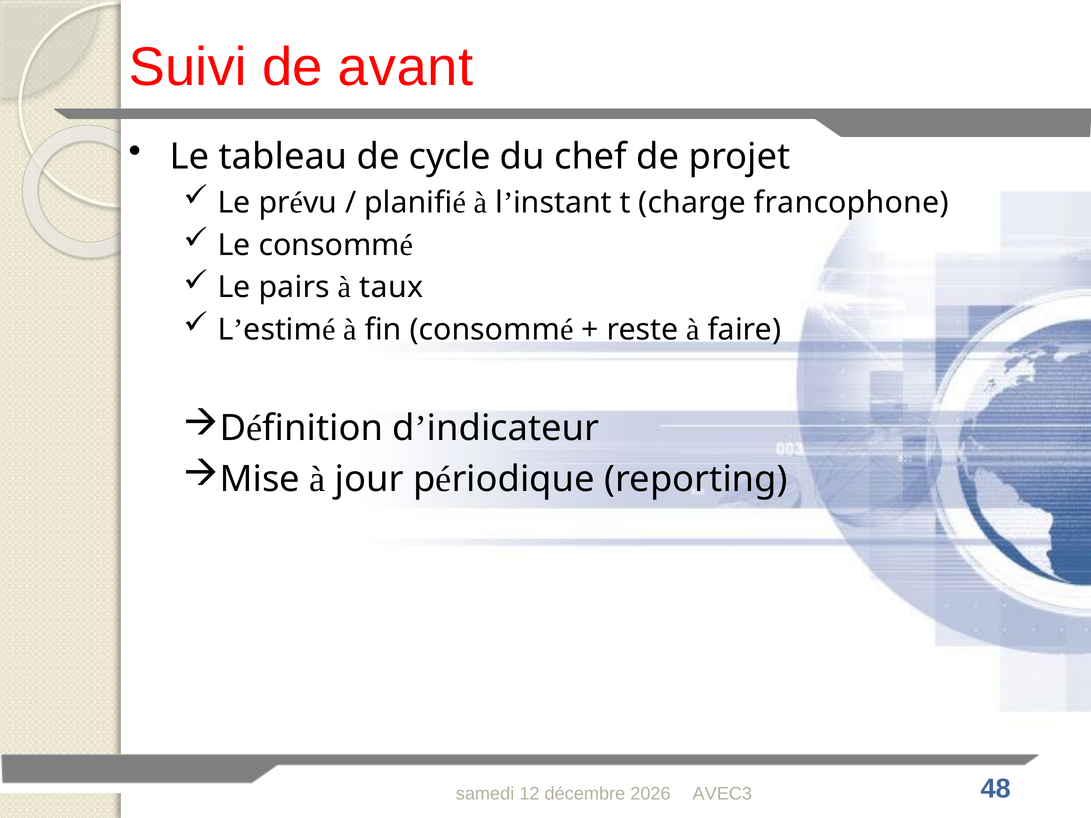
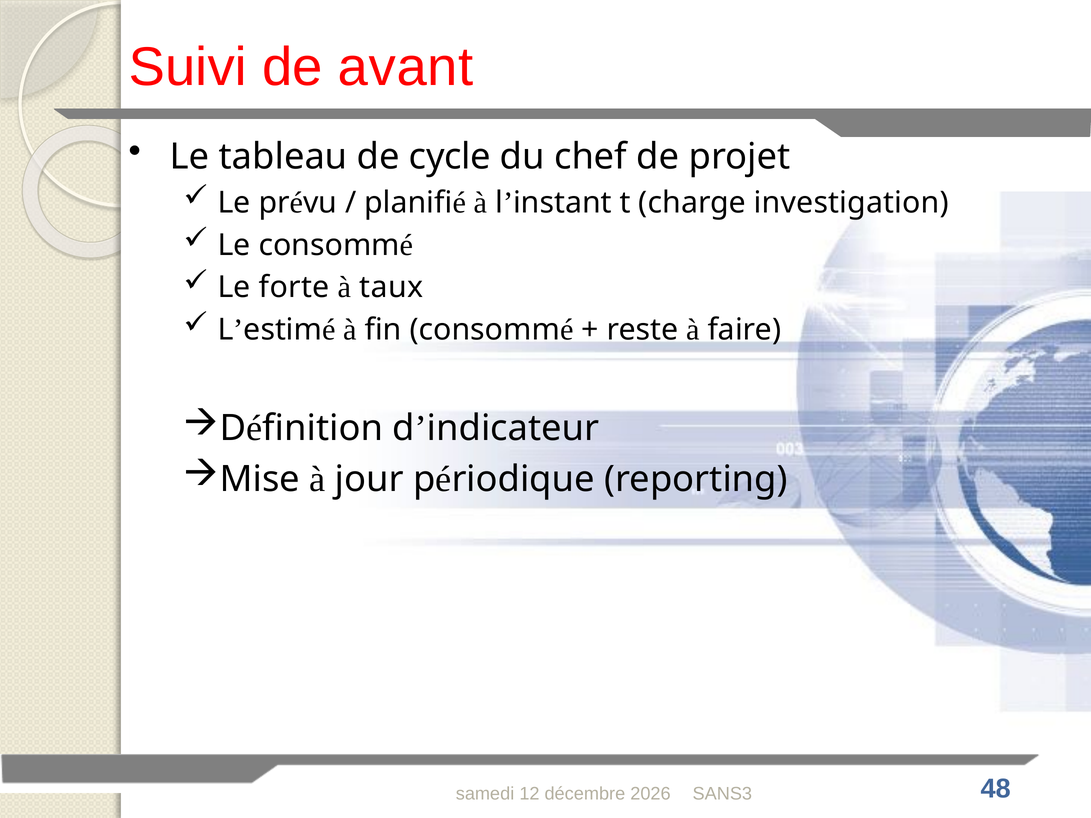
francophone: francophone -> investigation
pairs: pairs -> forte
AVEC3: AVEC3 -> SANS3
